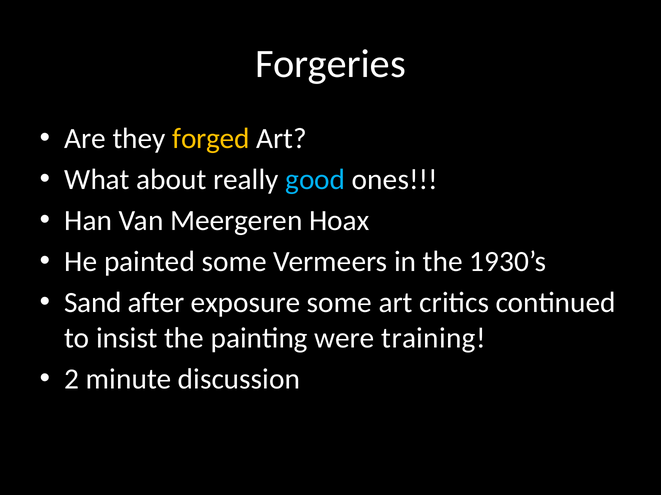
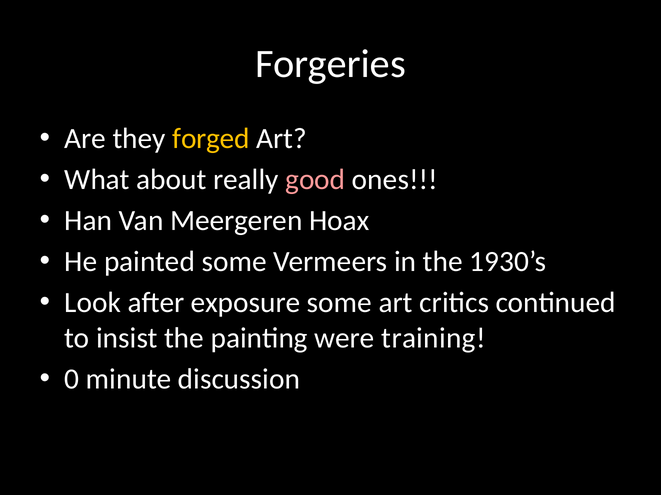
good colour: light blue -> pink
Sand: Sand -> Look
2: 2 -> 0
